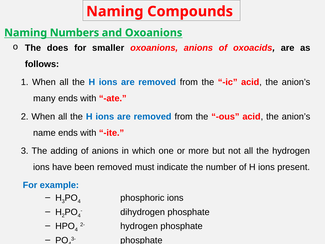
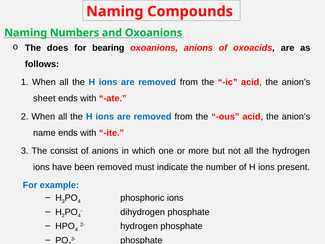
smaller: smaller -> bearing
many: many -> sheet
adding: adding -> consist
